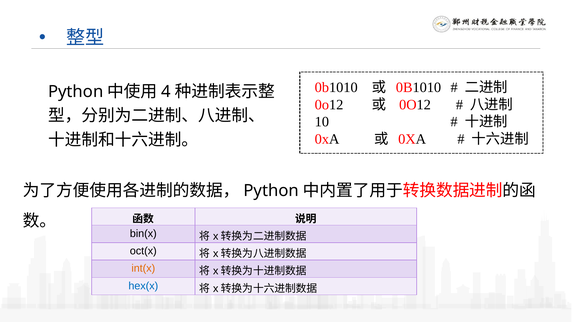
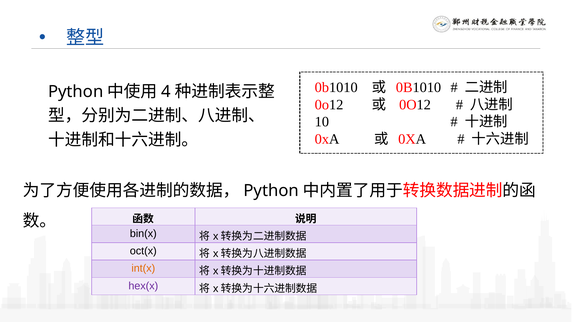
hex(x colour: blue -> purple
